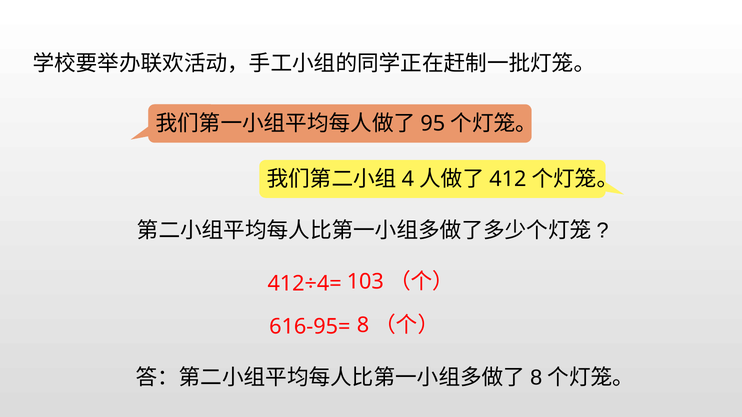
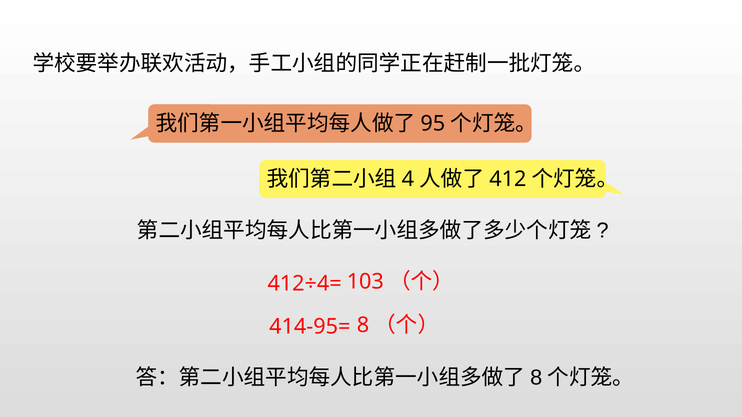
616-95=: 616-95= -> 414-95=
